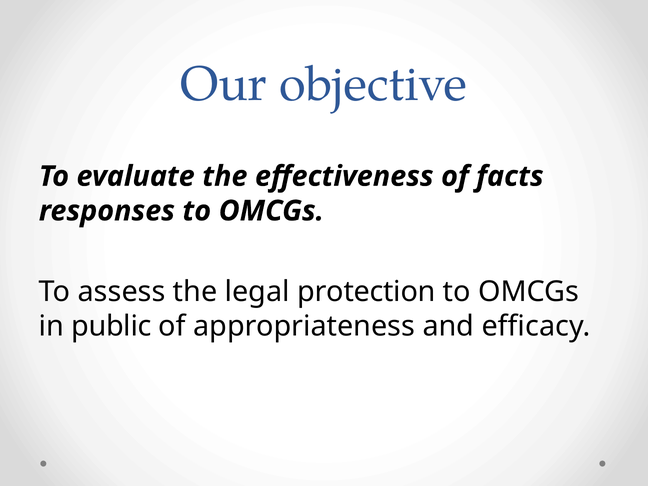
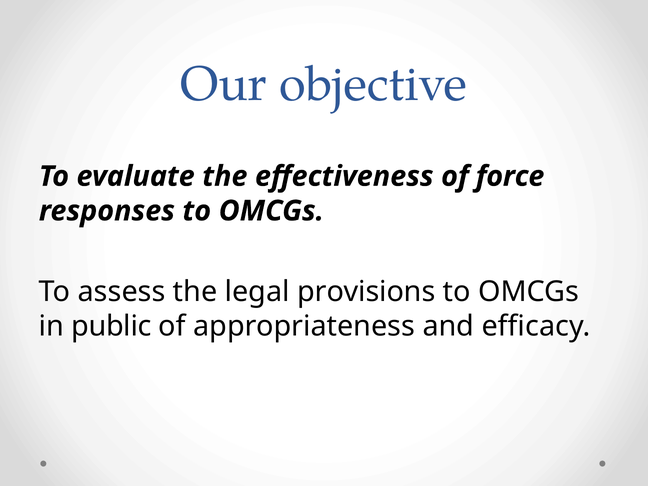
facts: facts -> force
protection: protection -> provisions
